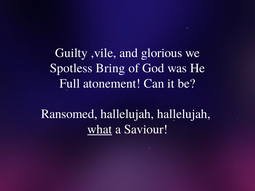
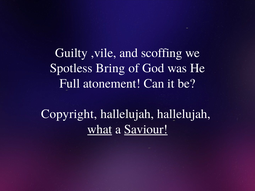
glorious: glorious -> scoffing
Ransomed: Ransomed -> Copyright
Saviour underline: none -> present
